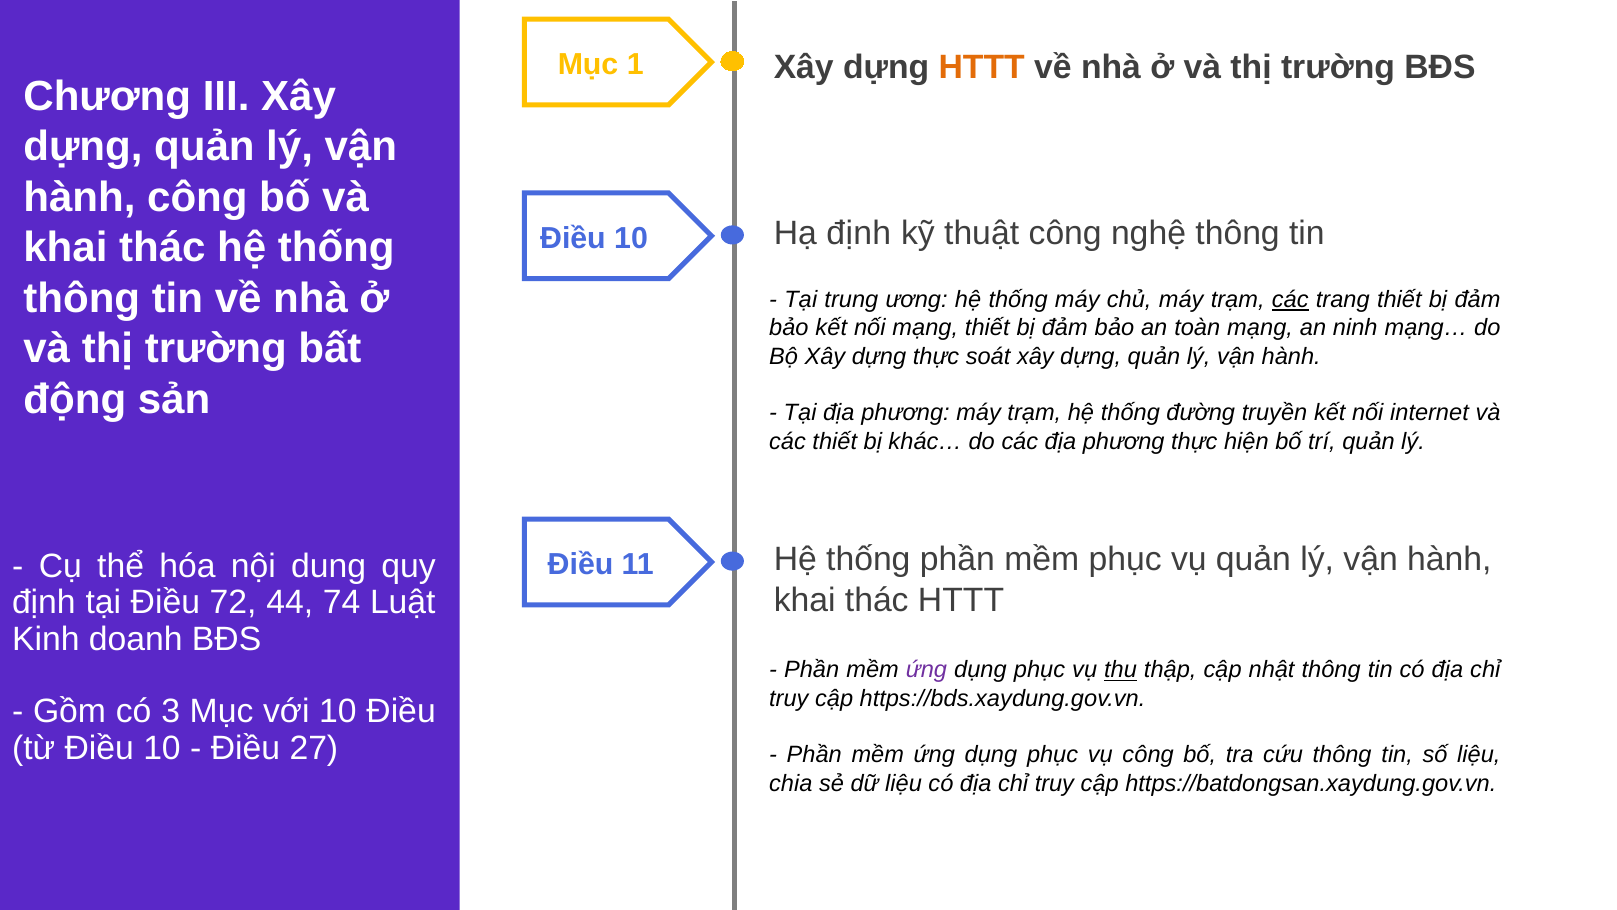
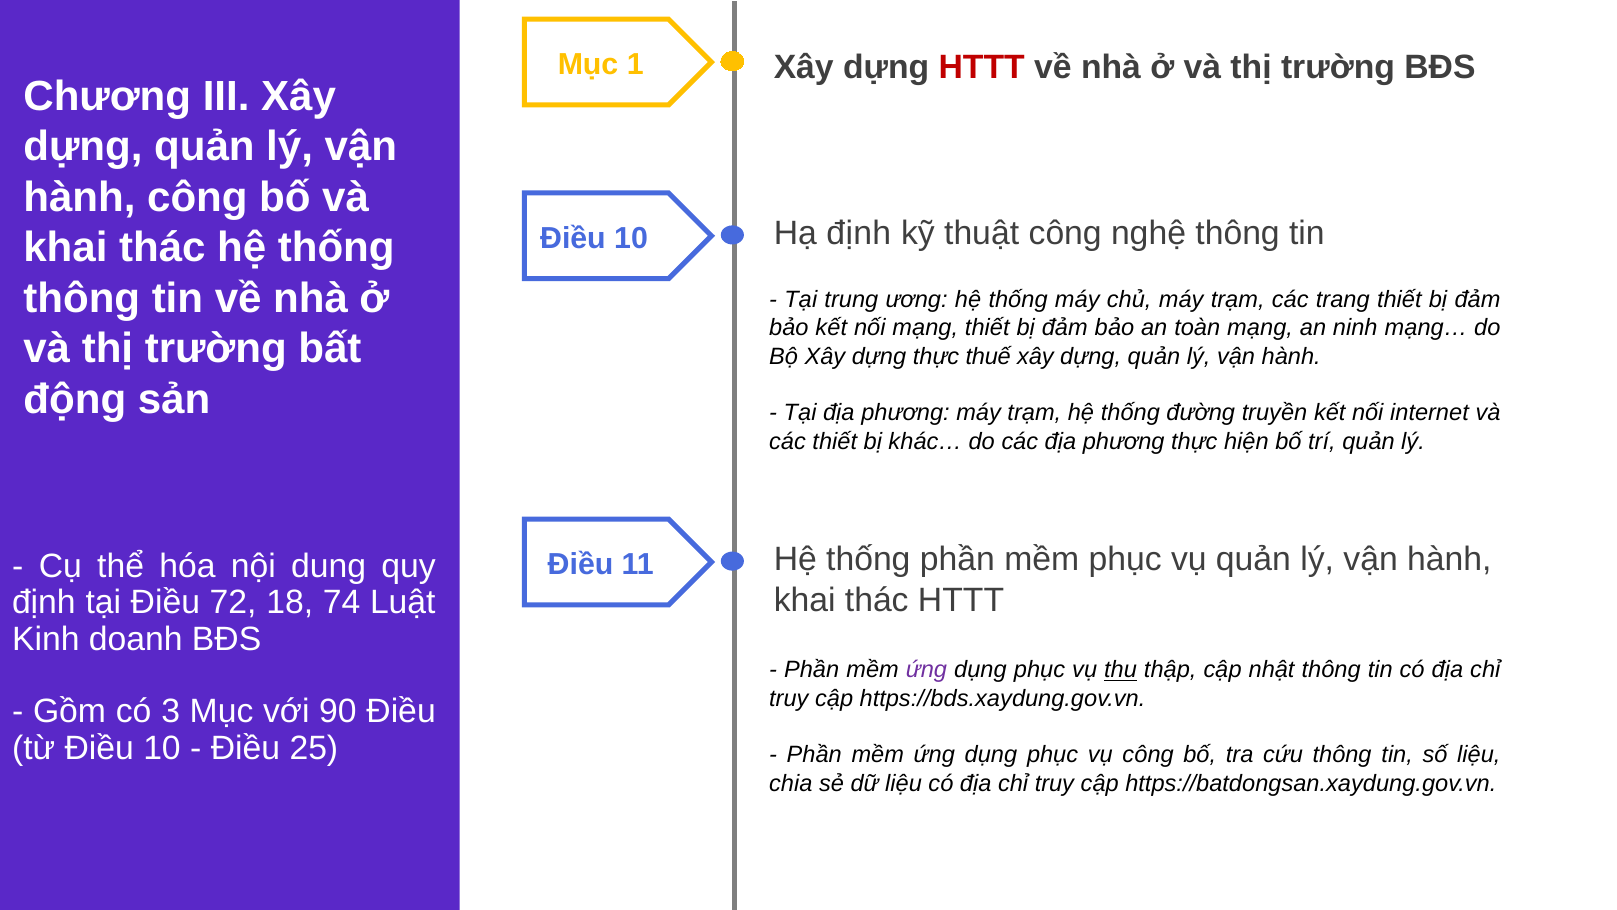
HTTT at (982, 67) colour: orange -> red
các at (1290, 300) underline: present -> none
soát: soát -> thuế
44: 44 -> 18
với 10: 10 -> 90
27: 27 -> 25
